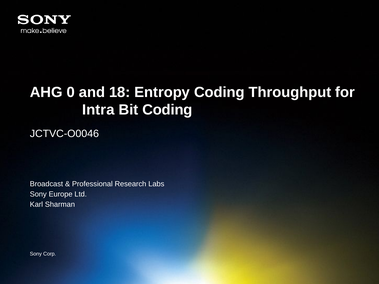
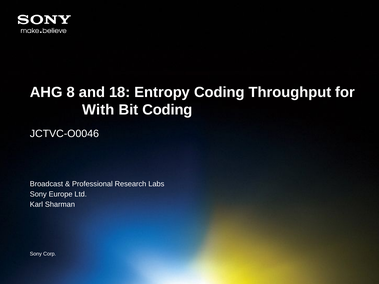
0: 0 -> 8
Intra: Intra -> With
